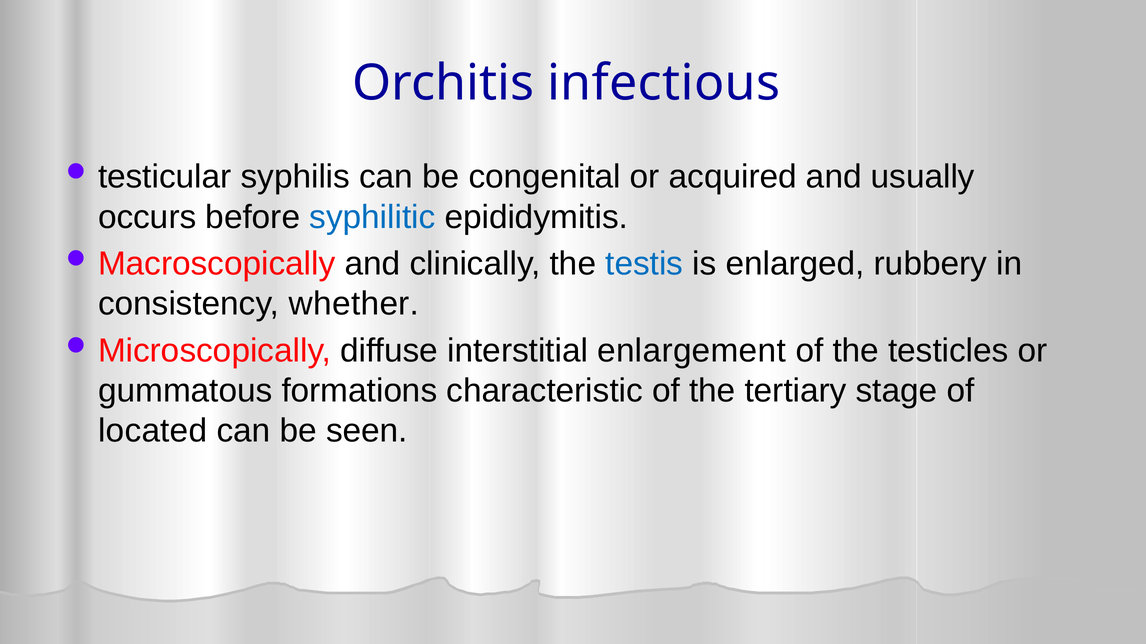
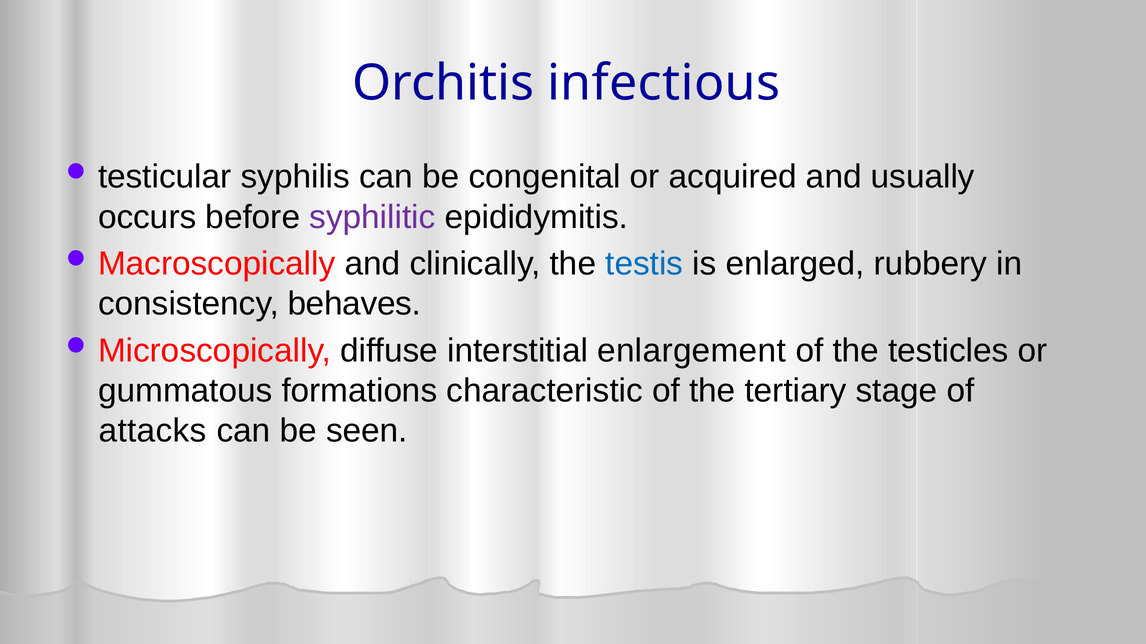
syphilitic colour: blue -> purple
whether: whether -> behaves
located: located -> attacks
